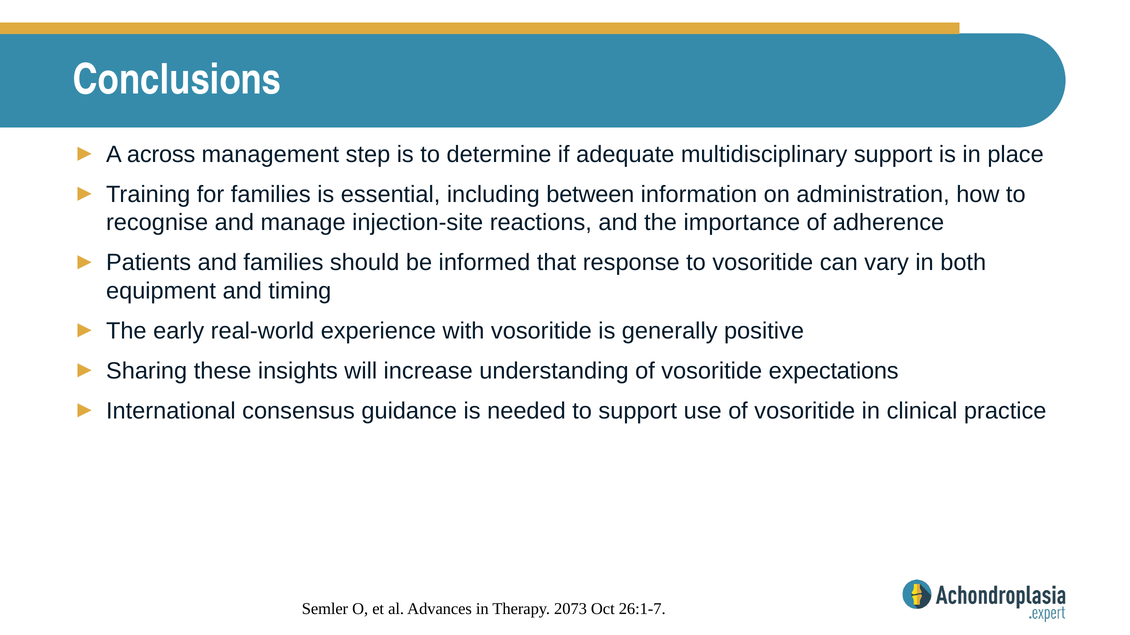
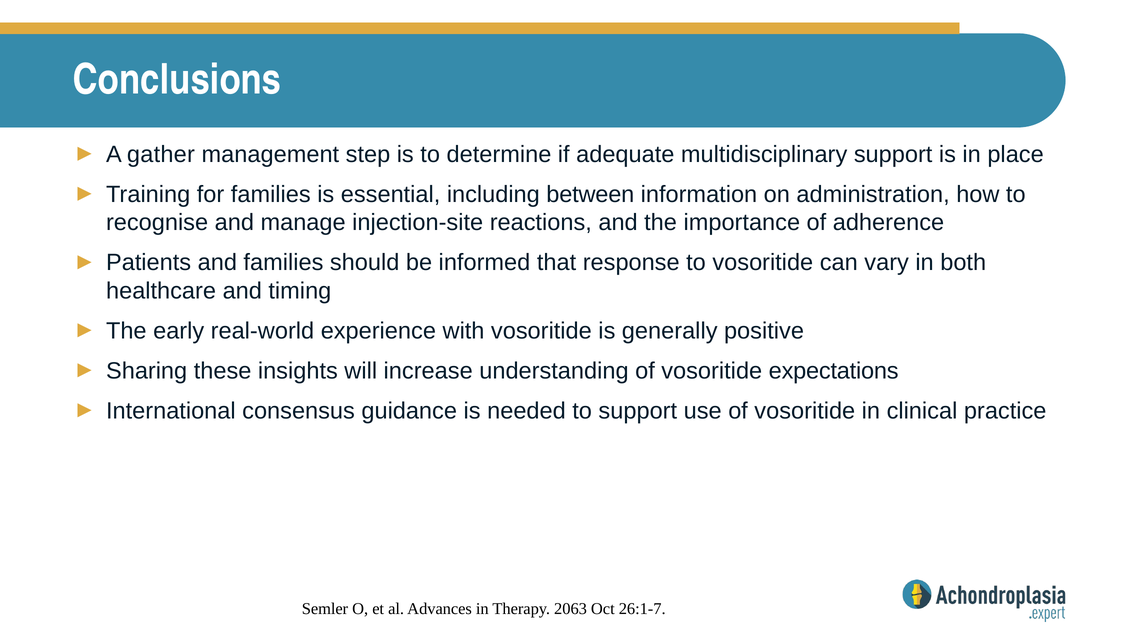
across: across -> gather
equipment: equipment -> healthcare
2073: 2073 -> 2063
